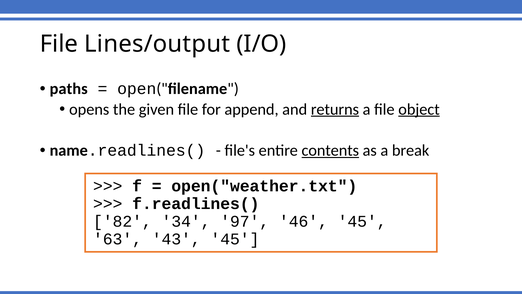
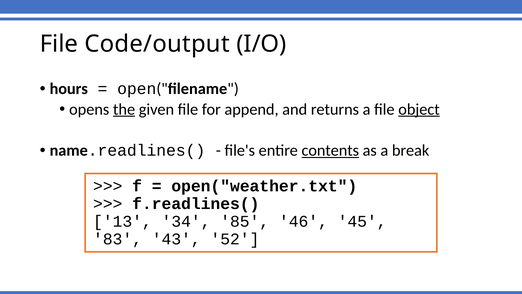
Lines/output: Lines/output -> Code/output
paths: paths -> hours
the underline: none -> present
returns underline: present -> none
82: 82 -> 13
97: 97 -> 85
63: 63 -> 83
43 45: 45 -> 52
